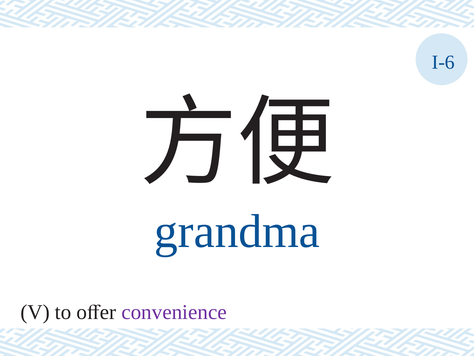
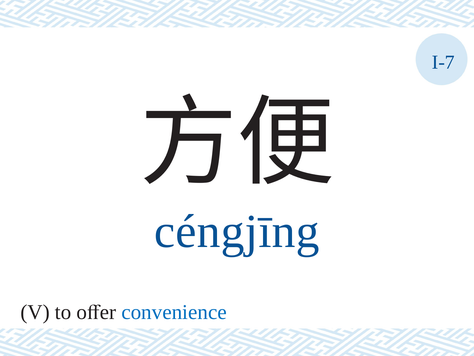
I-6: I-6 -> I-7
grandma: grandma -> céngjīng
convenience colour: purple -> blue
